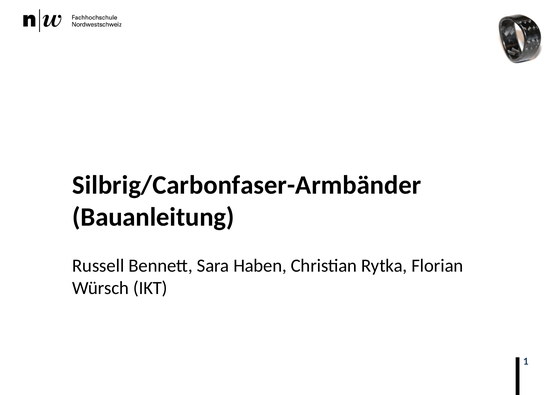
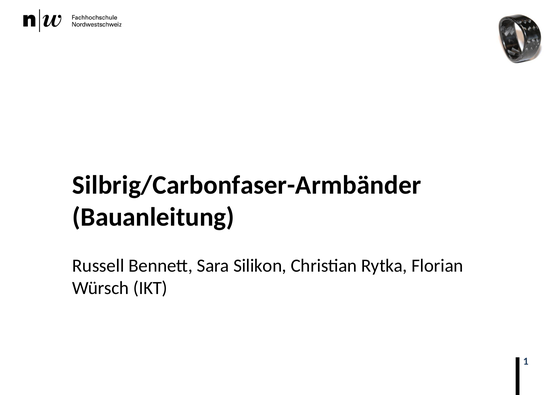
Haben: Haben -> Silikon
